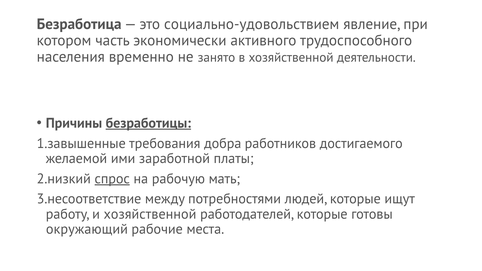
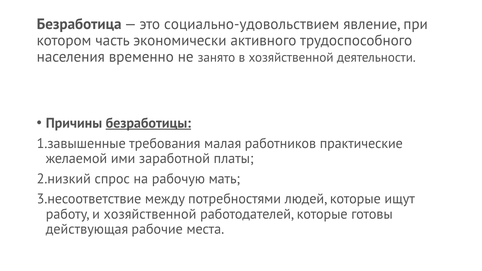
добра: добра -> малая
достигаемого: достигаемого -> практические
спрос underline: present -> none
окружающий: окружающий -> действующая
